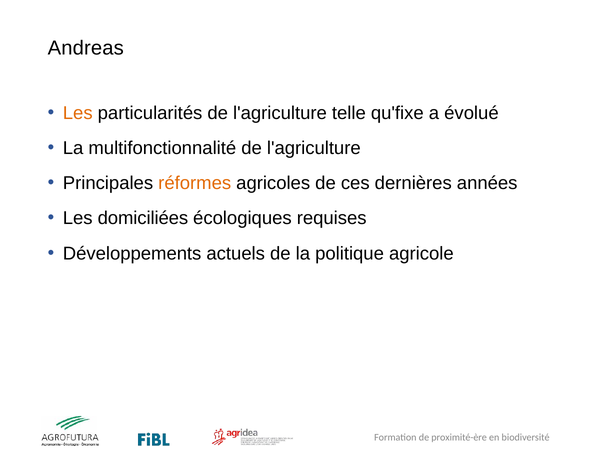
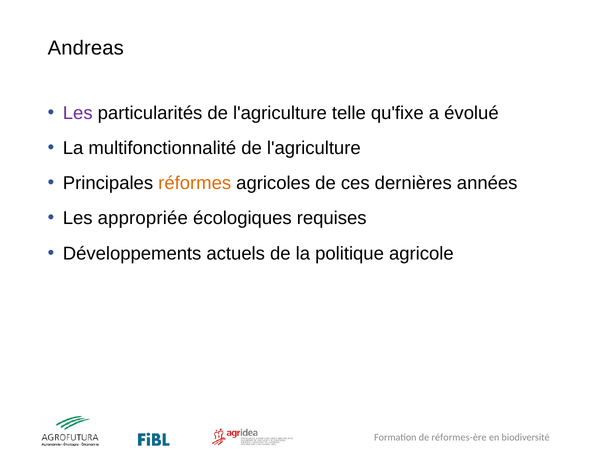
Les at (78, 113) colour: orange -> purple
domiciliées: domiciliées -> appropriée
proximité-ère: proximité-ère -> réformes-ère
